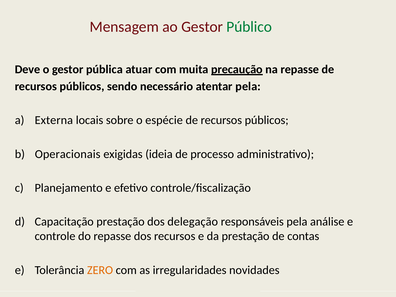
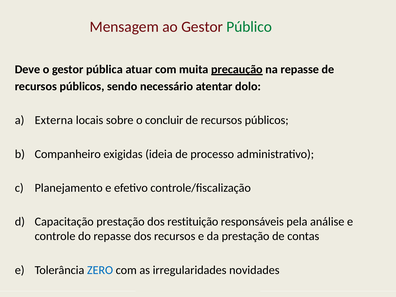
atentar pela: pela -> dolo
espécie: espécie -> concluir
Operacionais: Operacionais -> Companheiro
delegação: delegação -> restituição
ZERO colour: orange -> blue
